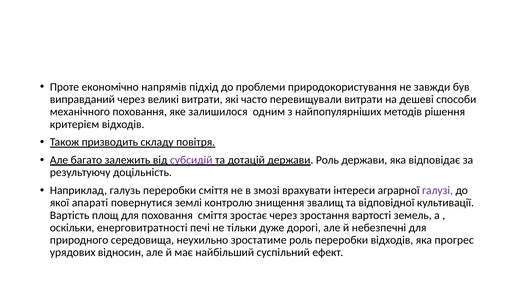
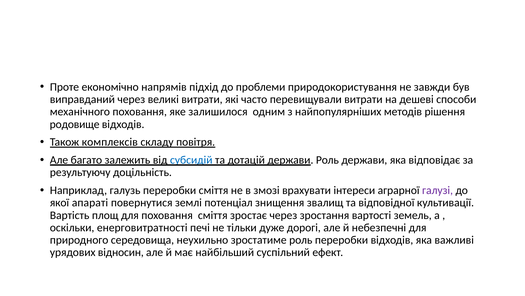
критерієм: критерієм -> родовище
призводить: призводить -> комплексів
субсидій colour: purple -> blue
контролю: контролю -> потенціал
прогрес: прогрес -> важливі
